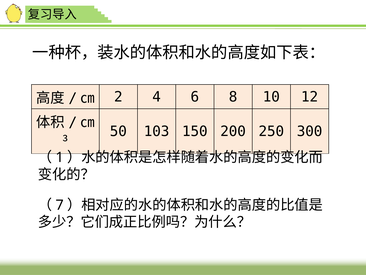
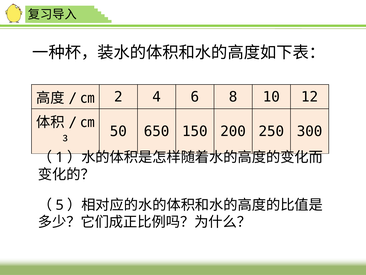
103: 103 -> 650
7: 7 -> 5
